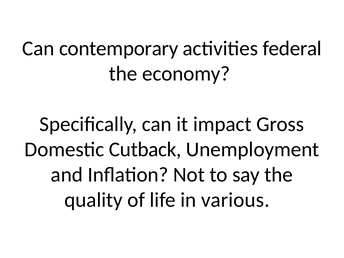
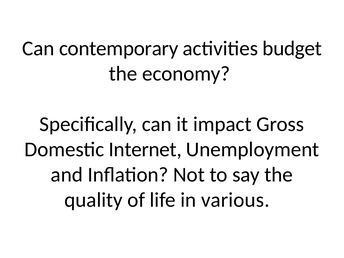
federal: federal -> budget
Cutback: Cutback -> Internet
